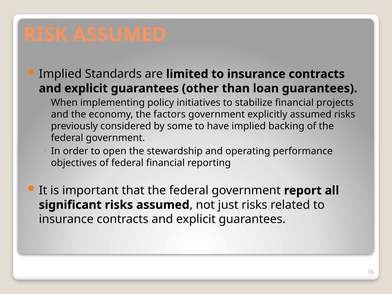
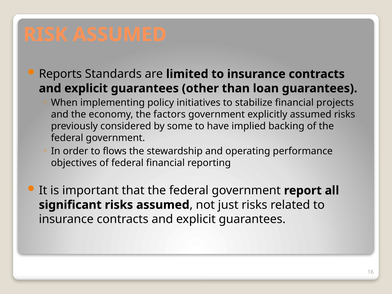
Implied at (60, 74): Implied -> Reports
open: open -> flows
